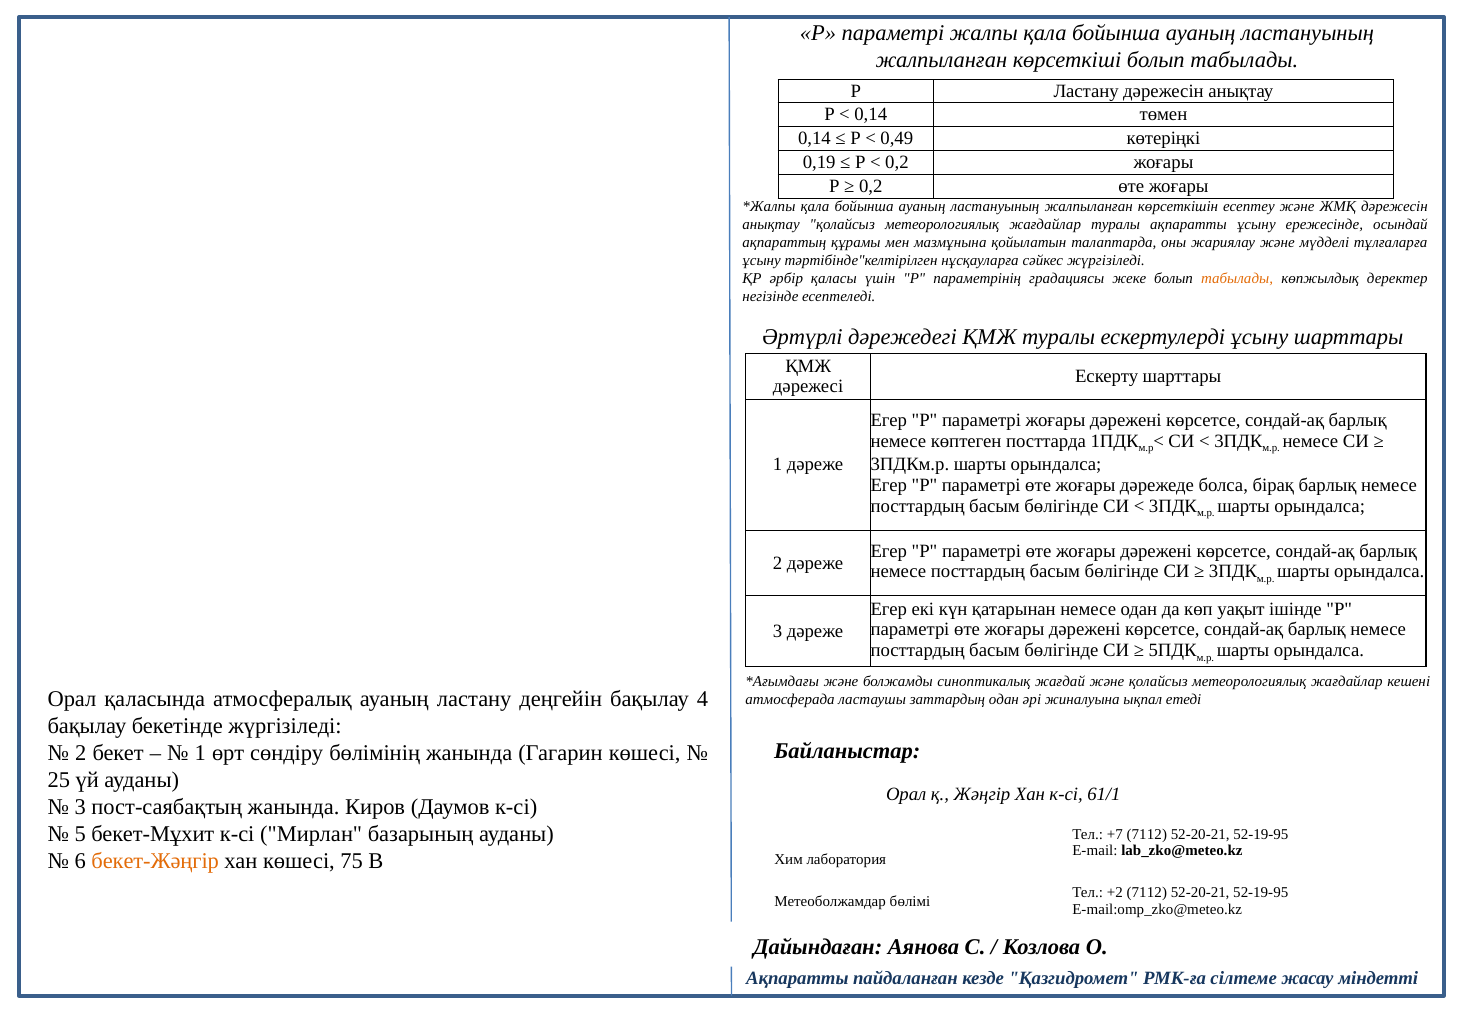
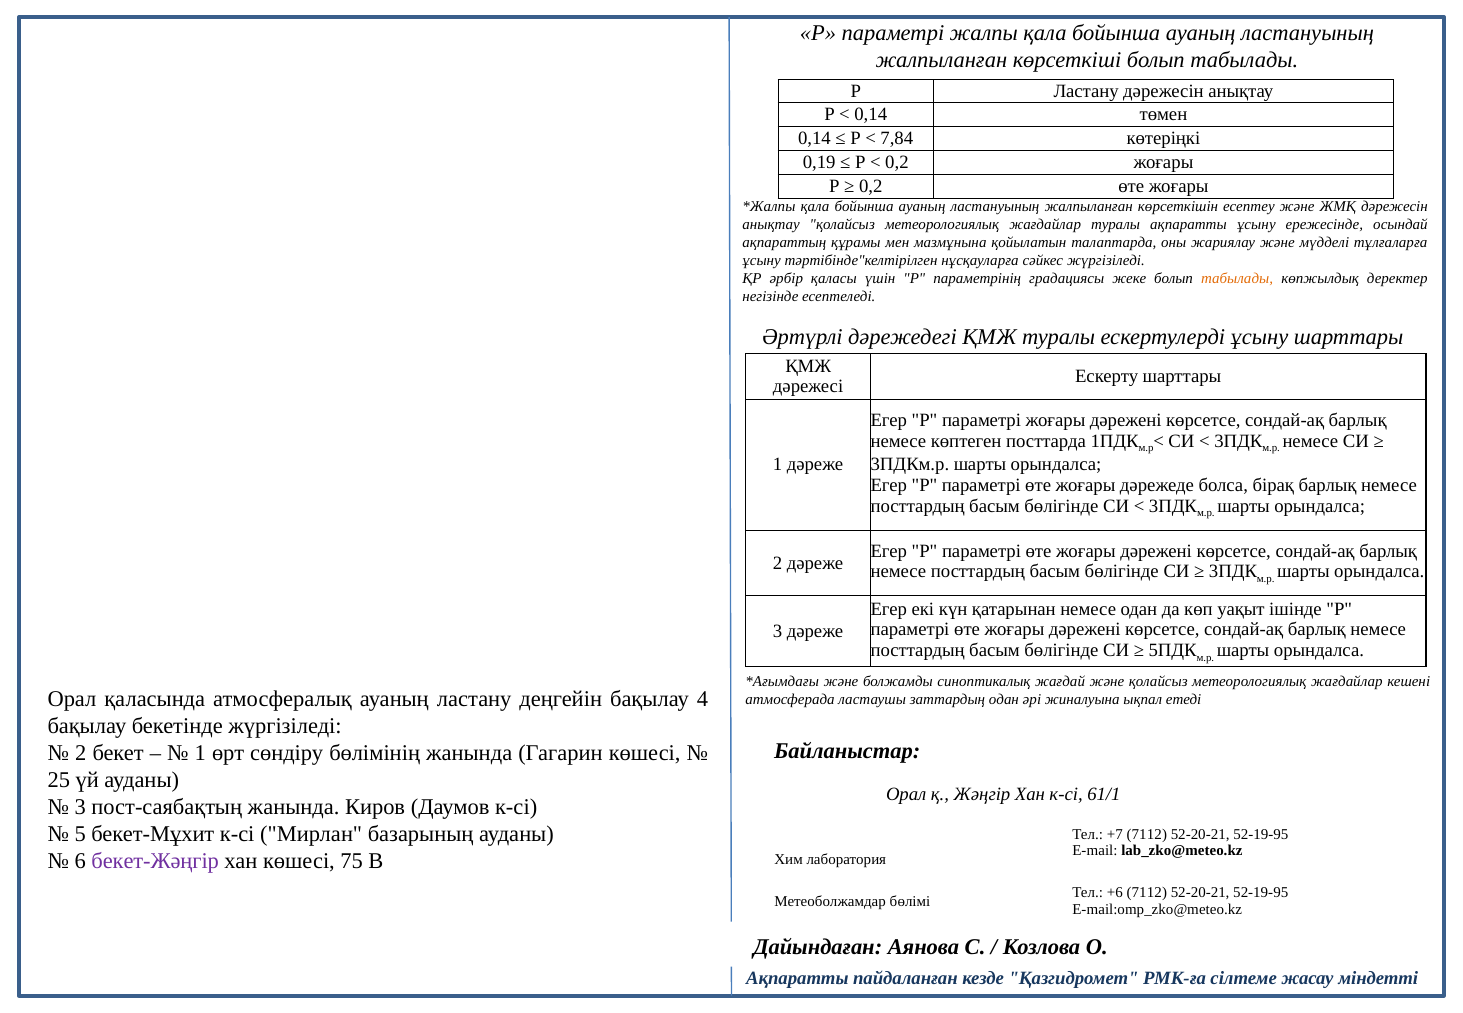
0,49: 0,49 -> 7,84
бекет-Жәңгір colour: orange -> purple
+2: +2 -> +6
